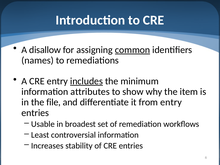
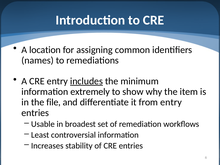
disallow: disallow -> location
common underline: present -> none
attributes: attributes -> extremely
